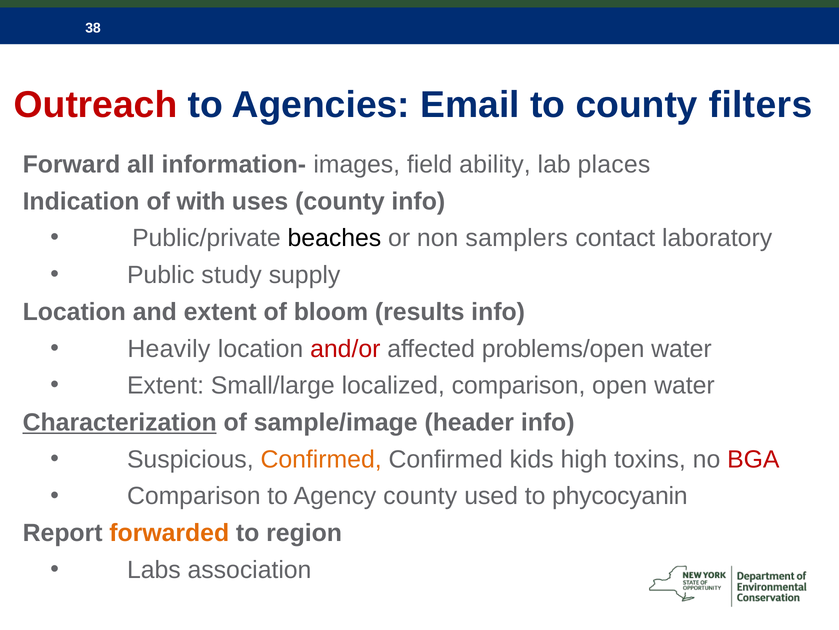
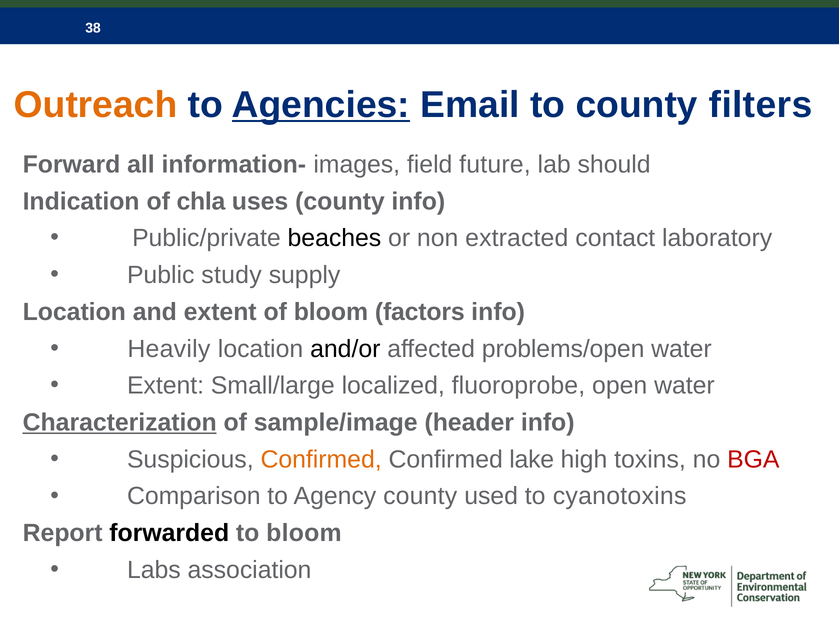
Outreach colour: red -> orange
Agencies underline: none -> present
ability: ability -> future
places: places -> should
with: with -> chla
samplers: samplers -> extracted
results: results -> factors
and/or colour: red -> black
localized comparison: comparison -> fluoroprobe
kids: kids -> lake
phycocyanin: phycocyanin -> cyanotoxins
forwarded colour: orange -> black
to region: region -> bloom
